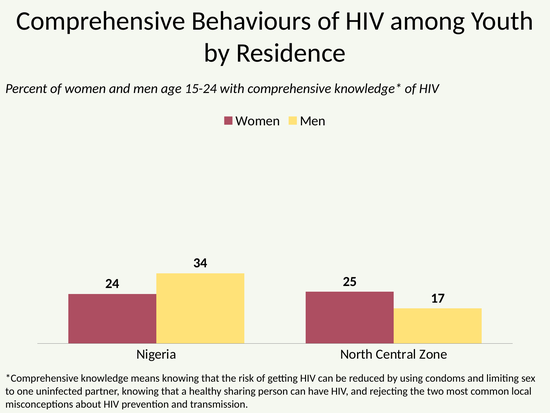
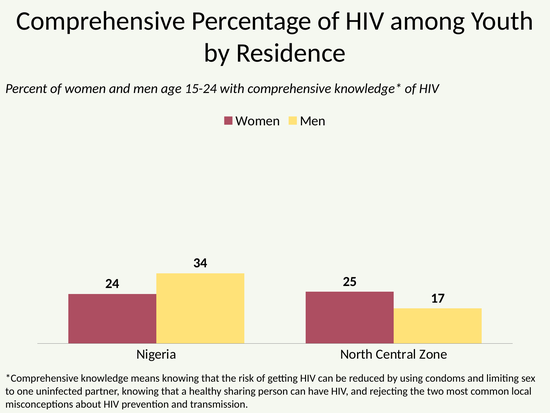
Behaviours: Behaviours -> Percentage
